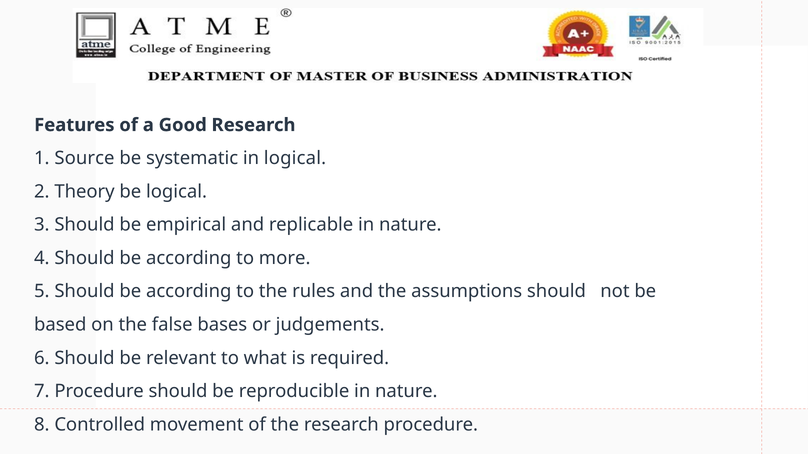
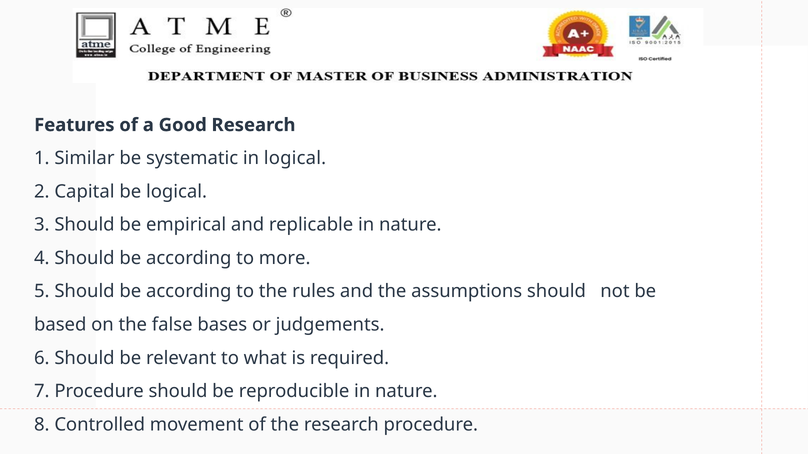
Source: Source -> Similar
Theory: Theory -> Capital
